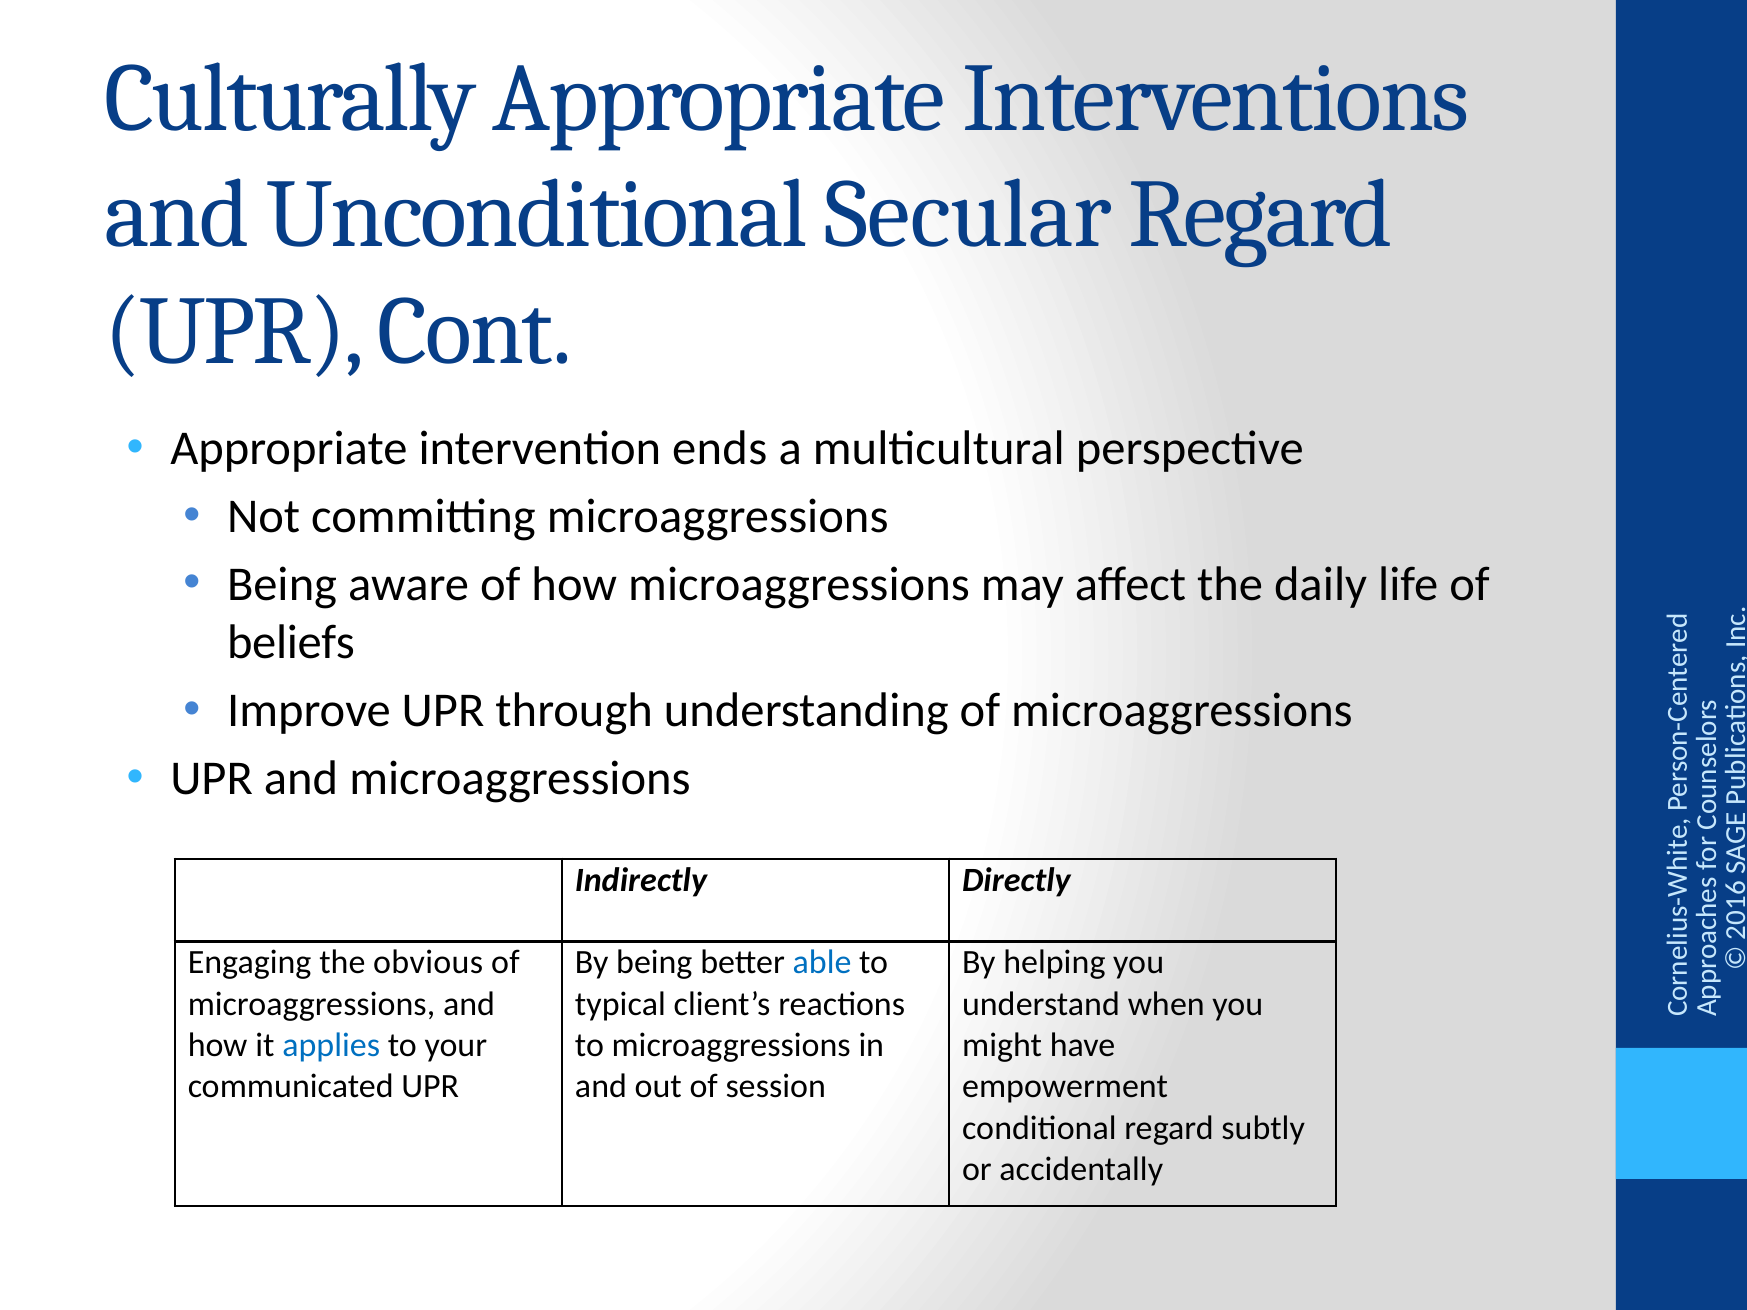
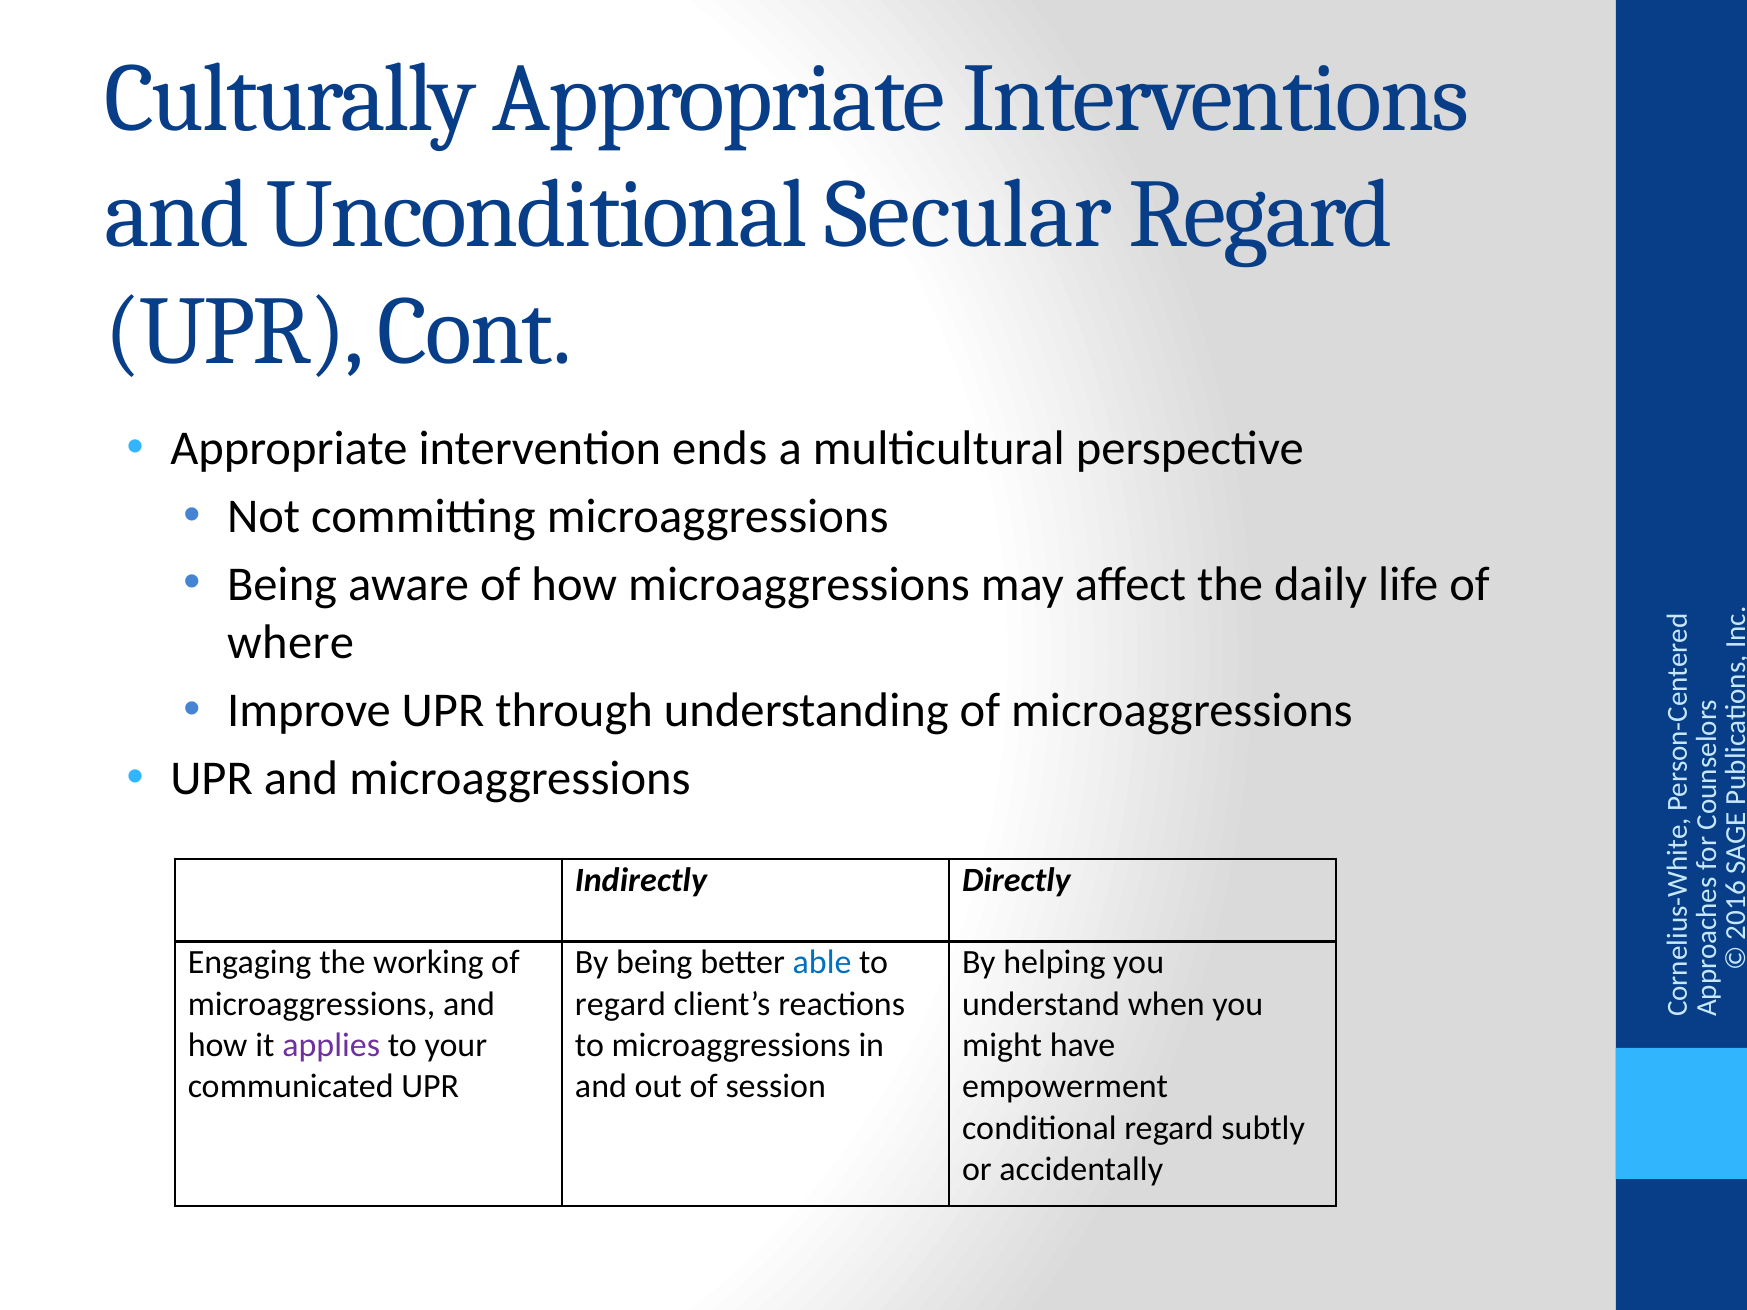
beliefs: beliefs -> where
obvious: obvious -> working
typical at (621, 1004): typical -> regard
applies colour: blue -> purple
